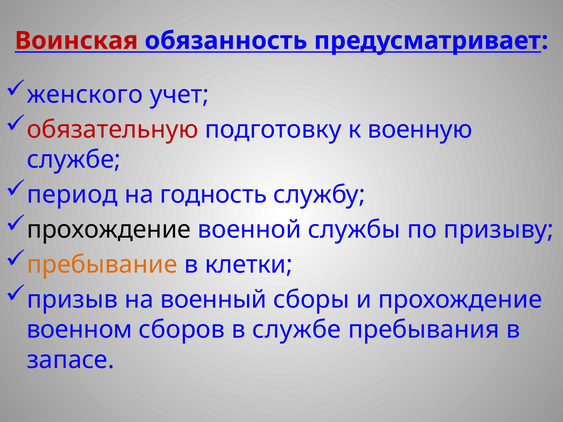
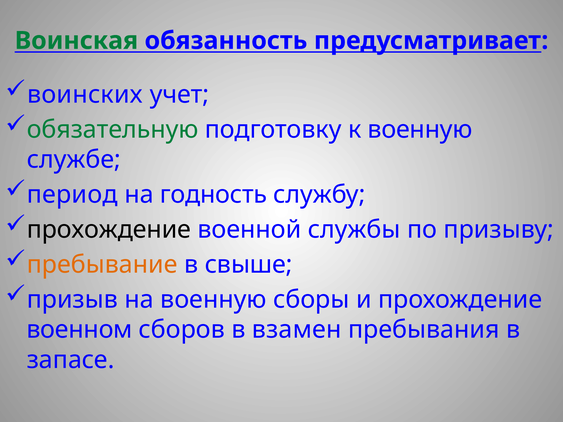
Воинская colour: red -> green
женского: женского -> воинских
обязательную colour: red -> green
клетки: клетки -> свыше
на военный: военный -> военную
в службе: службе -> взамен
